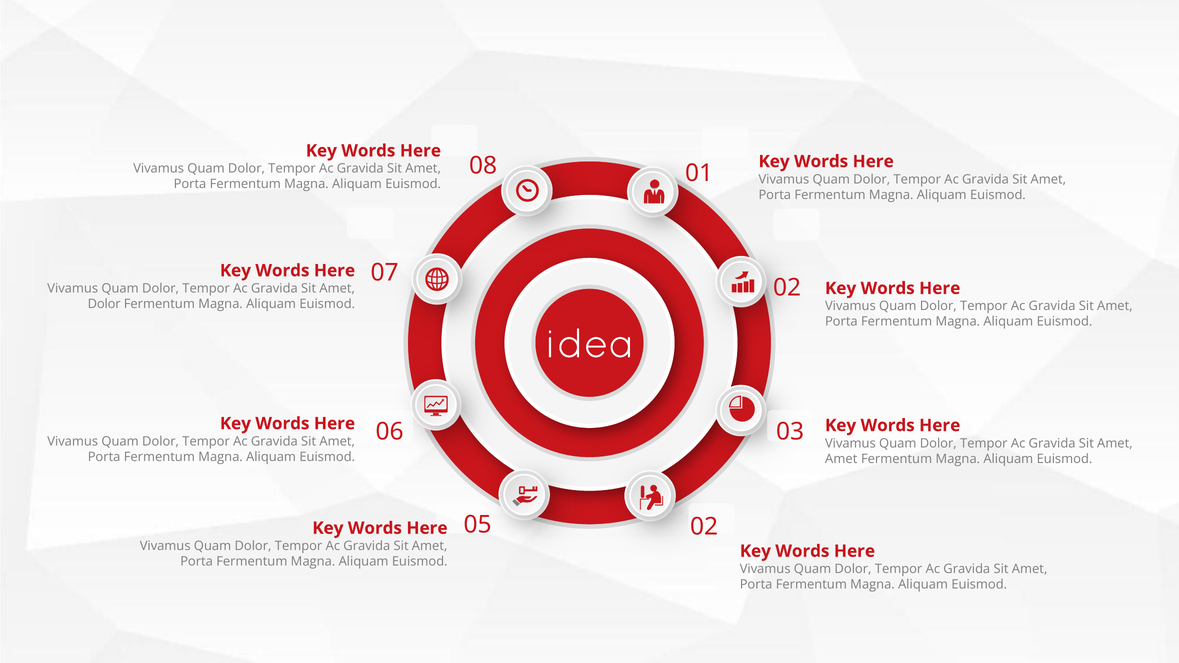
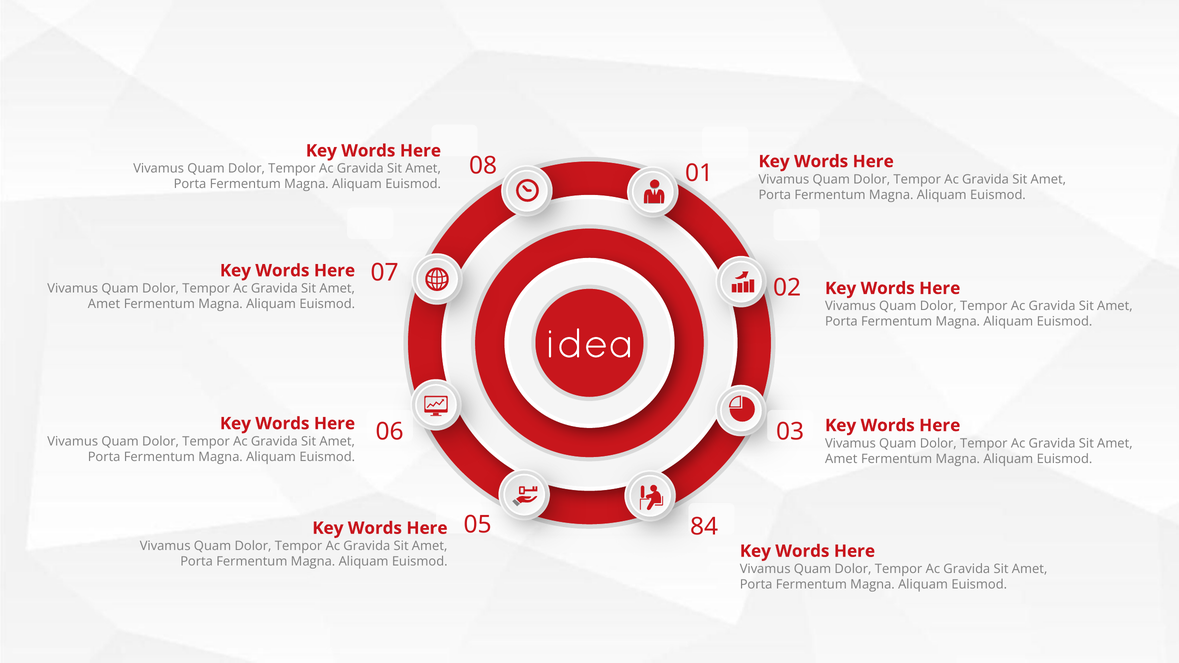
Dolor at (104, 304): Dolor -> Amet
05 02: 02 -> 84
